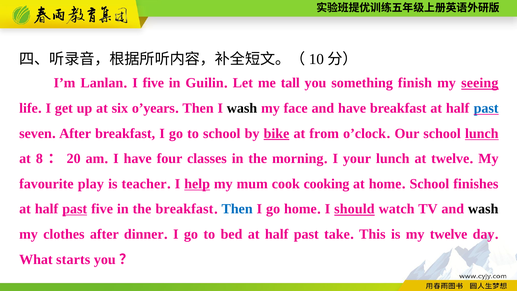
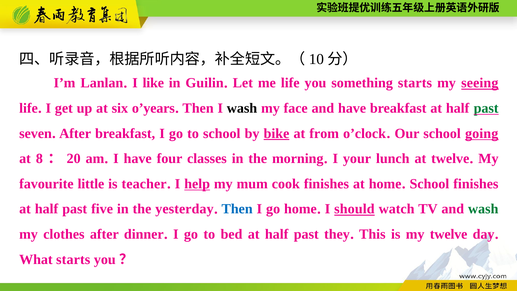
I five: five -> like
me tall: tall -> life
something finish: finish -> starts
past at (486, 108) colour: blue -> green
school lunch: lunch -> going
play: play -> little
cook cooking: cooking -> finishes
past at (75, 209) underline: present -> none
the breakfast: breakfast -> yesterday
wash at (483, 209) colour: black -> green
take: take -> they
